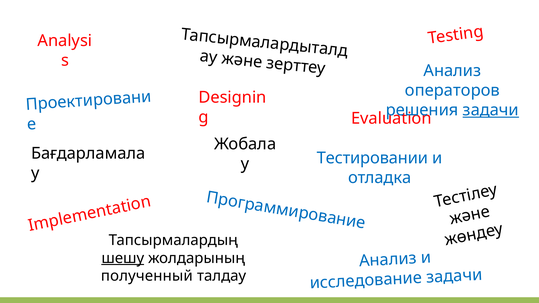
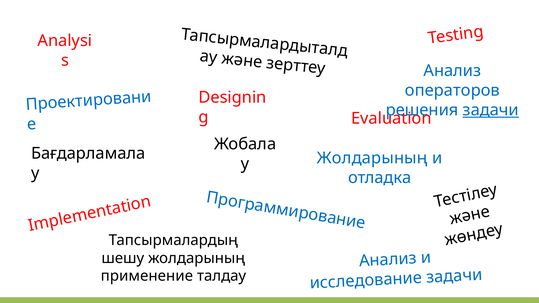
Тестировании at (372, 158): Тестировании -> Жолдарының
шешу underline: present -> none
полученный: полученный -> применение
